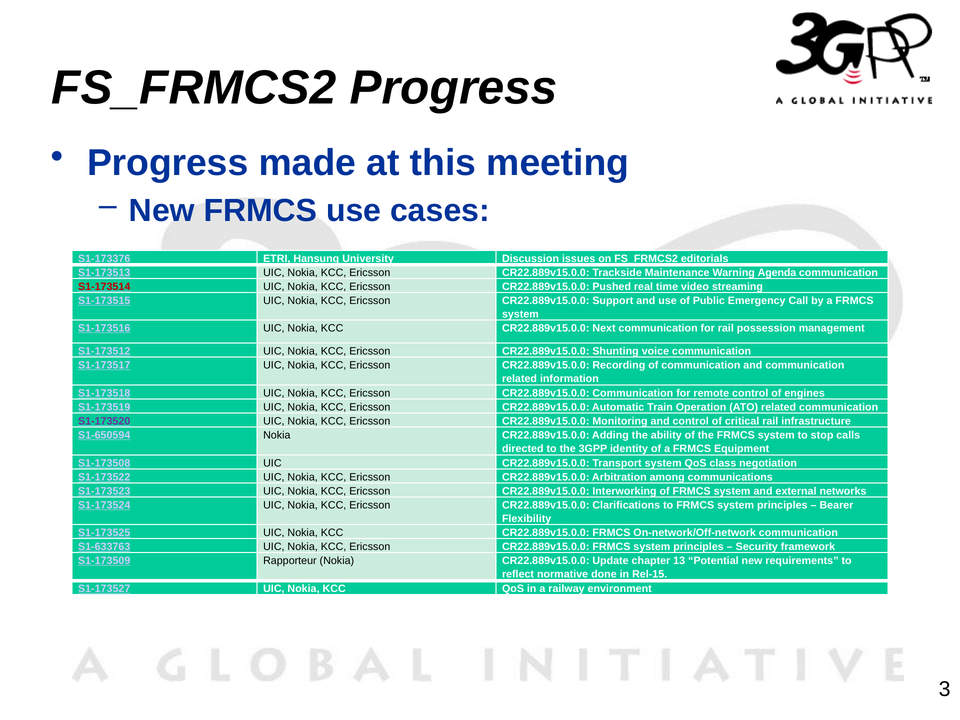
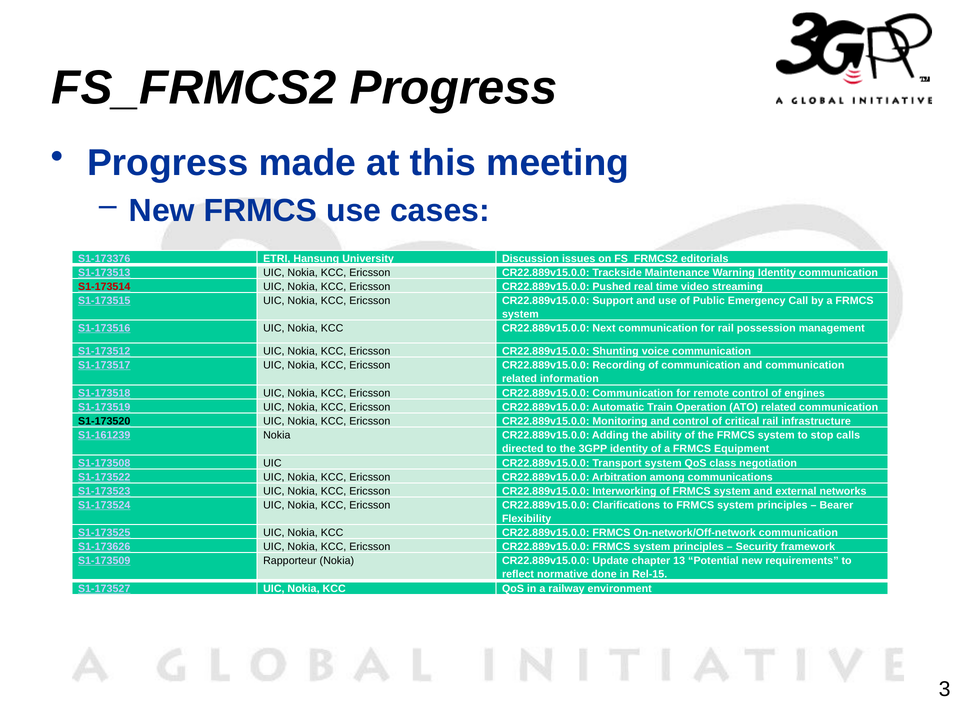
Warning Agenda: Agenda -> Identity
S1-173520 colour: purple -> black
S1-650594: S1-650594 -> S1-161239
S1-633763: S1-633763 -> S1-173626
